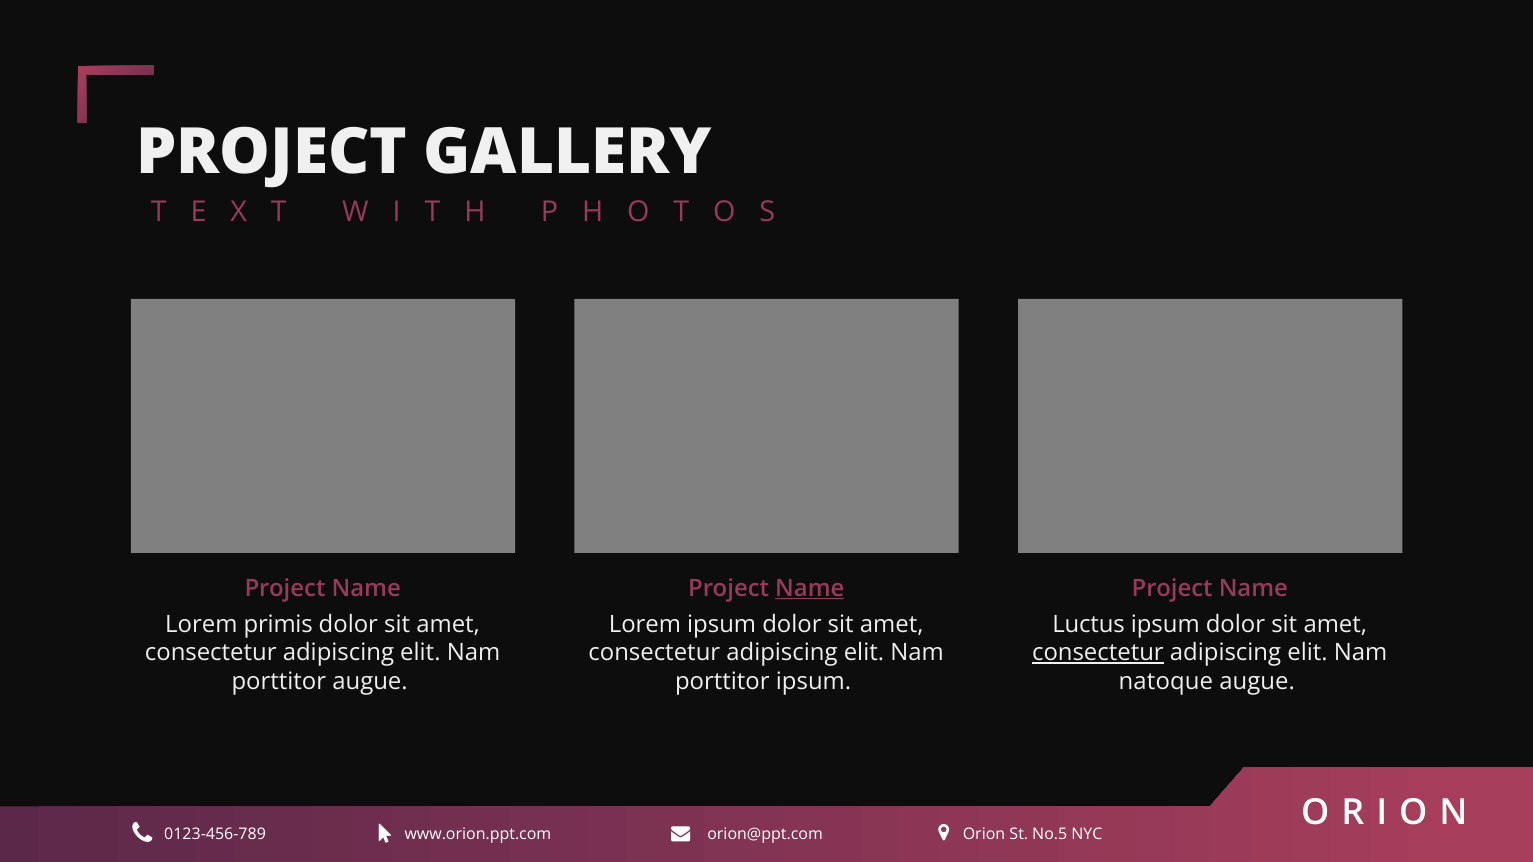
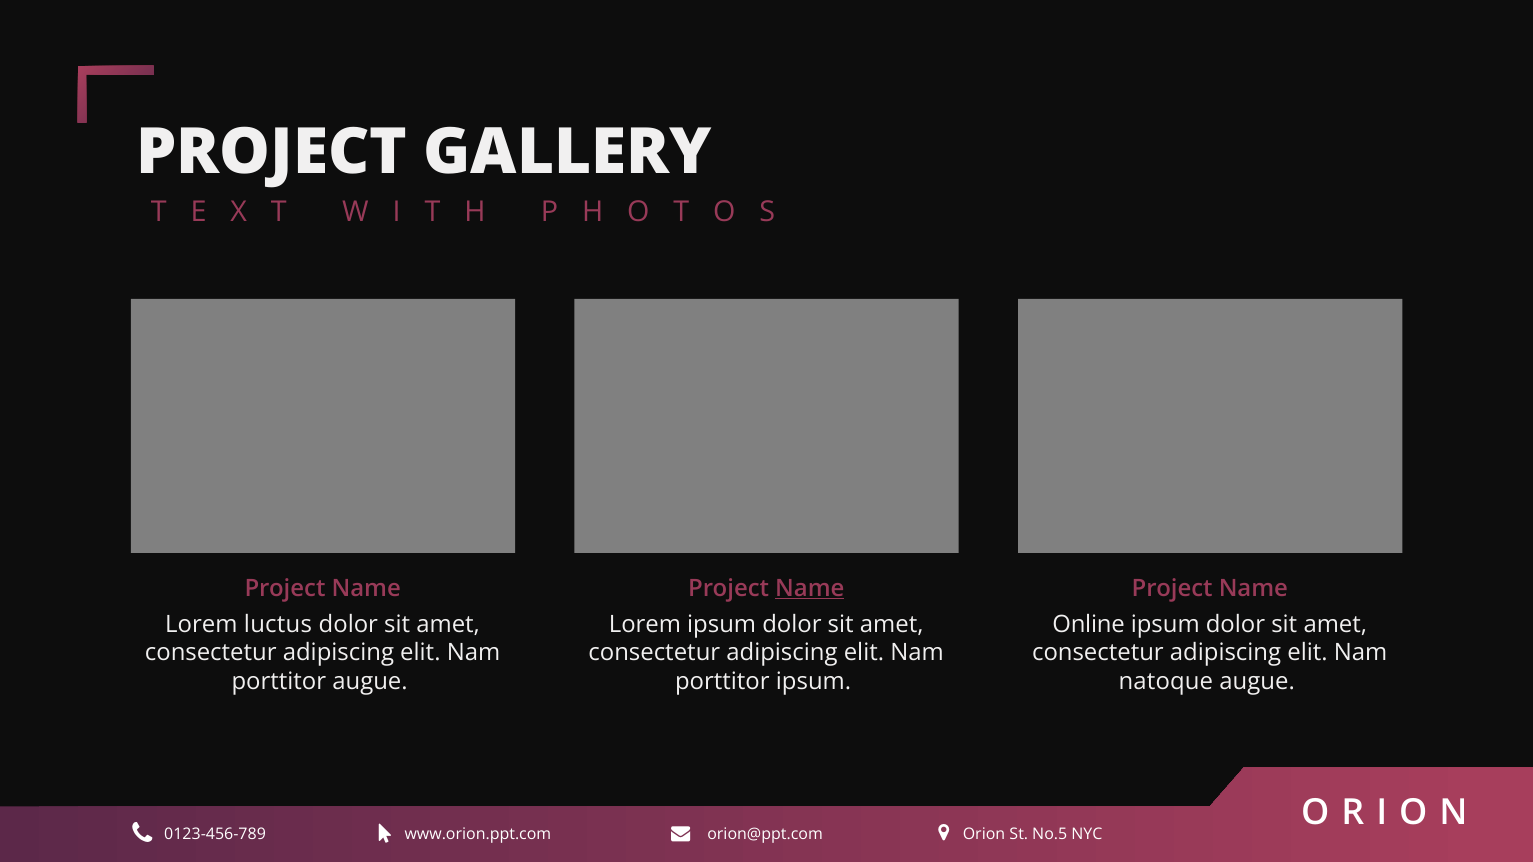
primis: primis -> luctus
Luctus: Luctus -> Online
consectetur at (1098, 653) underline: present -> none
